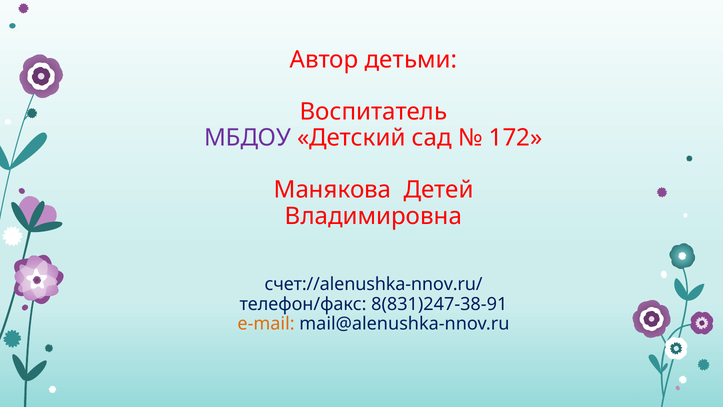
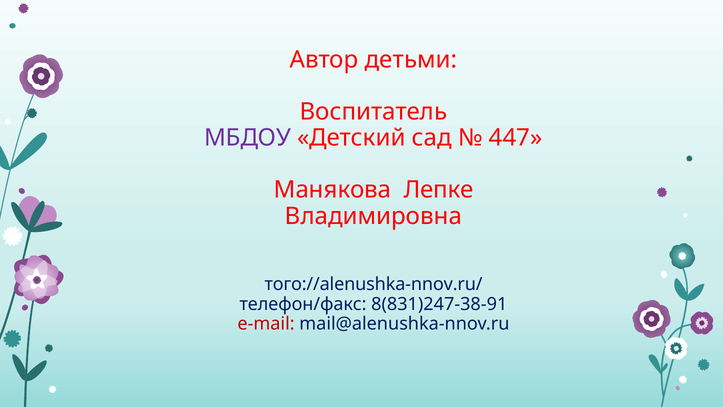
172: 172 -> 447
Детей: Детей -> Лепке
счет://alenushka-nnov.ru/: счет://alenushka-nnov.ru/ -> того://alenushka-nnov.ru/
e-mail colour: orange -> red
